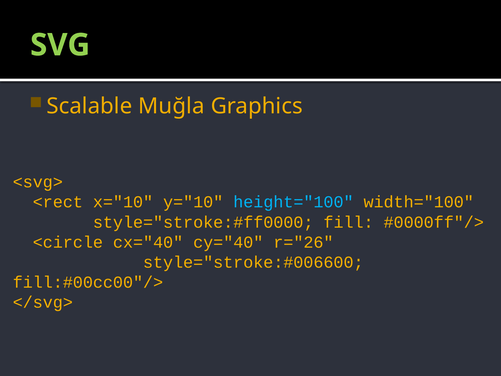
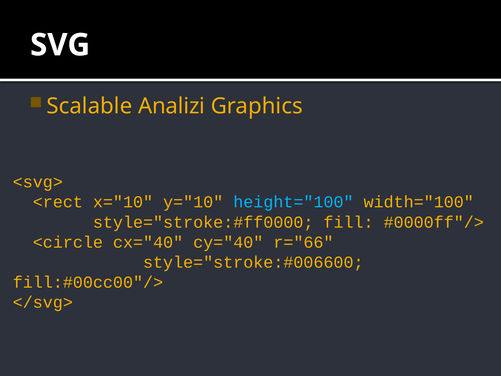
SVG colour: light green -> white
Muğla: Muğla -> Analizi
r="26: r="26 -> r="66
